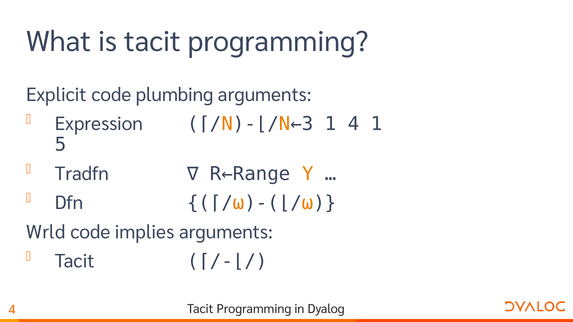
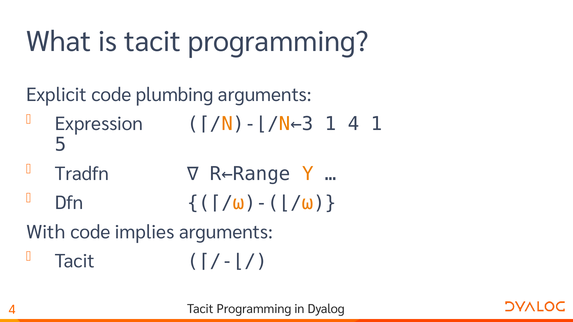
Wrld: Wrld -> With
